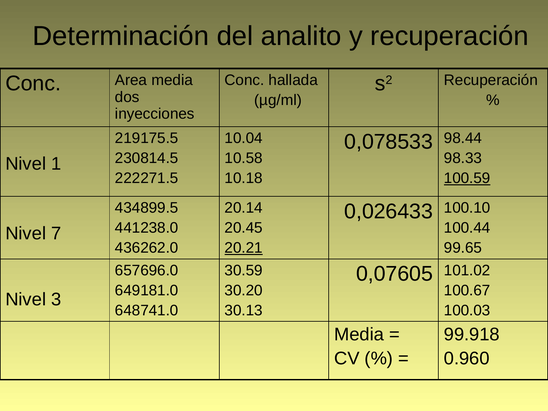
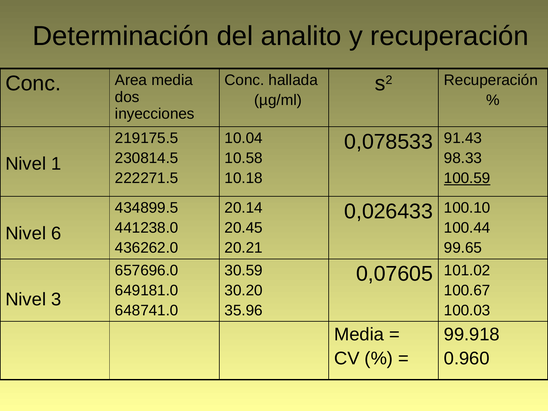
98.44: 98.44 -> 91.43
7: 7 -> 6
20.21 underline: present -> none
30.13: 30.13 -> 35.96
